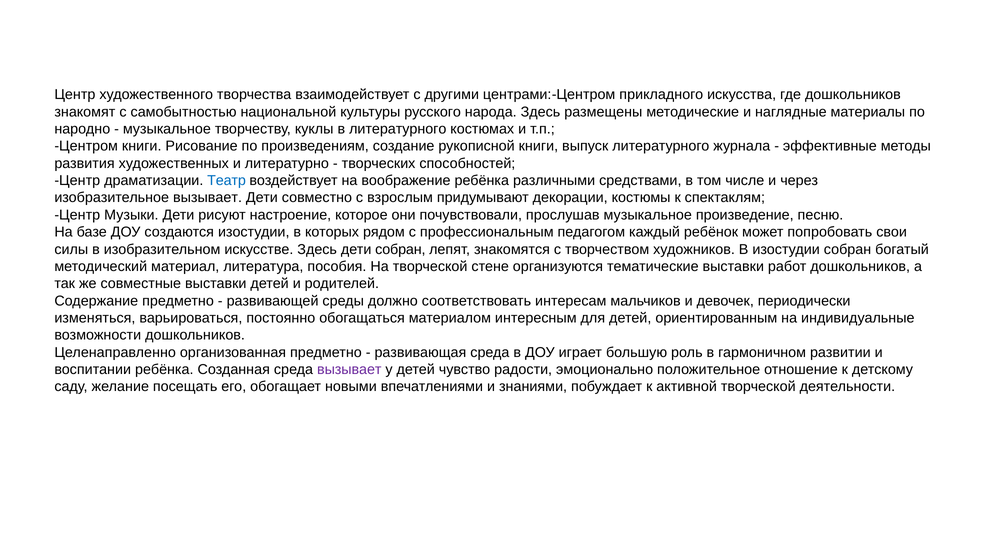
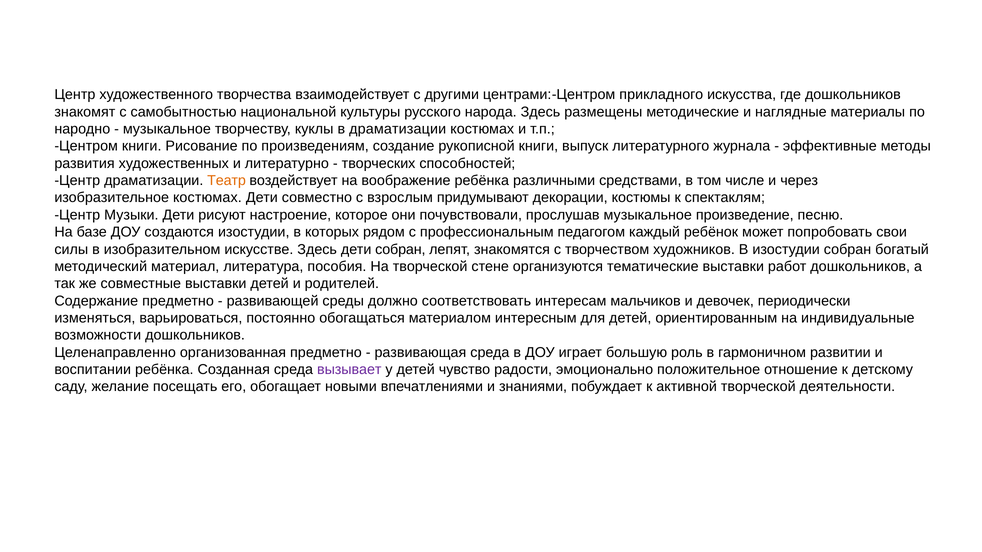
в литературного: литературного -> драматизации
Театр colour: blue -> orange
изобразительное вызывает: вызывает -> костюмах
